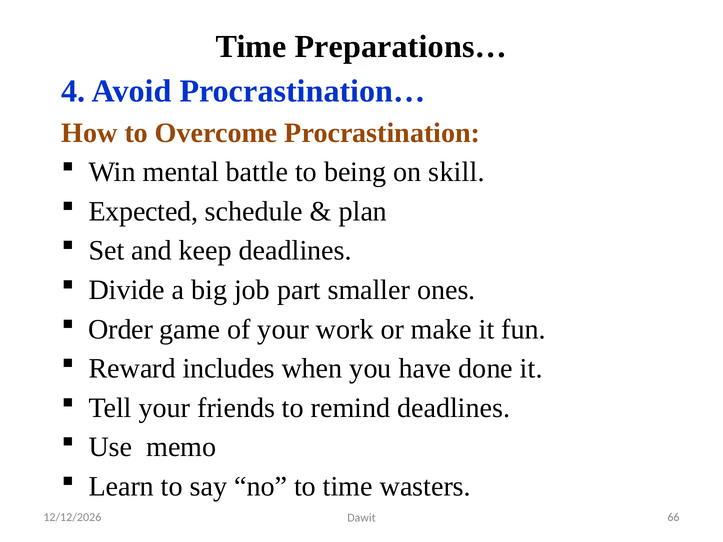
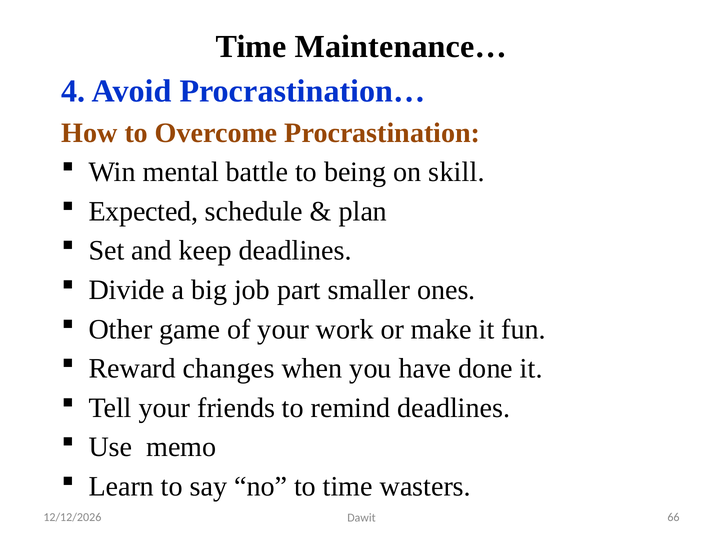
Preparations…: Preparations… -> Maintenance…
Order: Order -> Other
includes: includes -> changes
